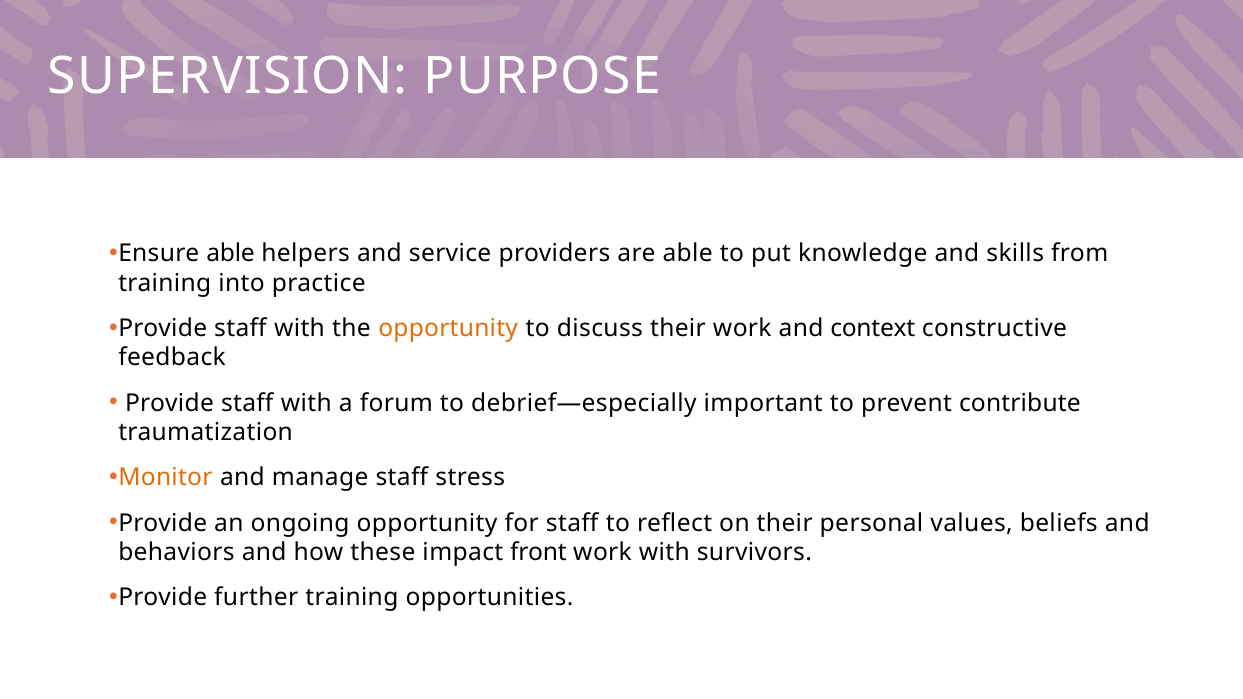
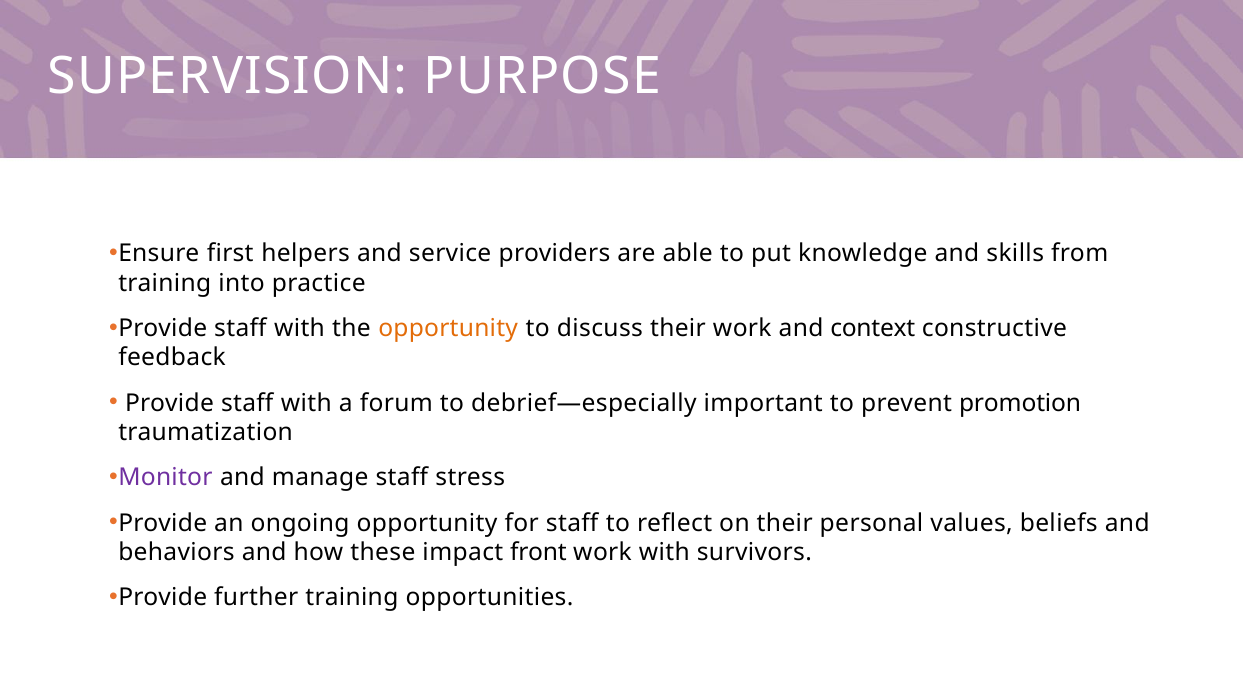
Ensure able: able -> first
contribute: contribute -> promotion
Monitor colour: orange -> purple
